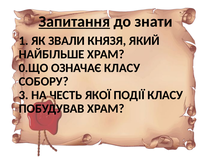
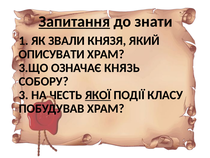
НАЙБІЛЬШЕ: НАЙБІЛЬШЕ -> ОПИСУВАТИ
0.ЩО: 0.ЩО -> 3.ЩО
ОЗНАЧАЄ КЛАСУ: КЛАСУ -> КНЯЗЬ
ЯКОЇ underline: none -> present
